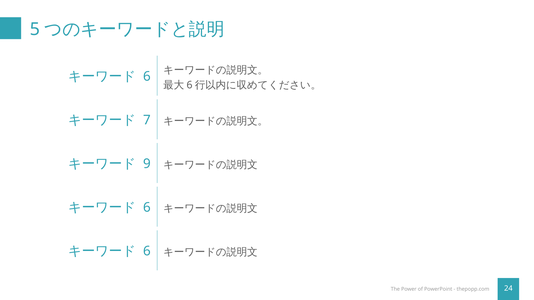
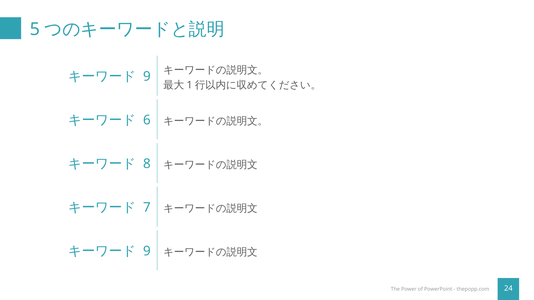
6 at (147, 77): 6 -> 9
6 at (190, 85): 6 -> 1
7: 7 -> 6
9: 9 -> 8
6 at (147, 208): 6 -> 7
6 at (147, 251): 6 -> 9
